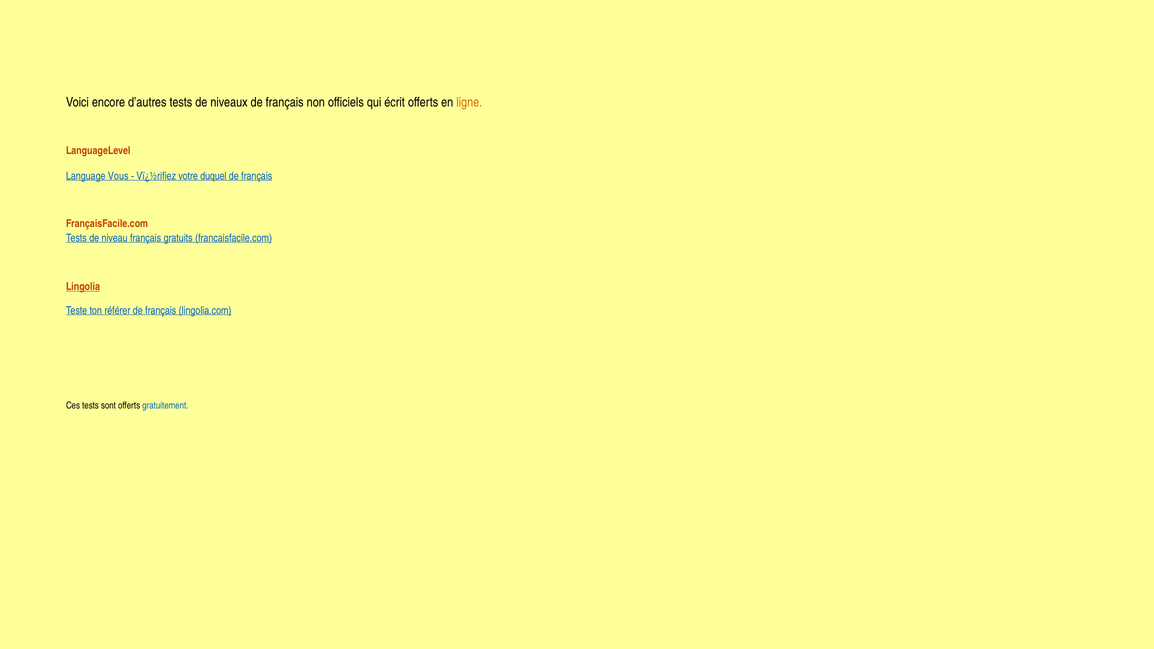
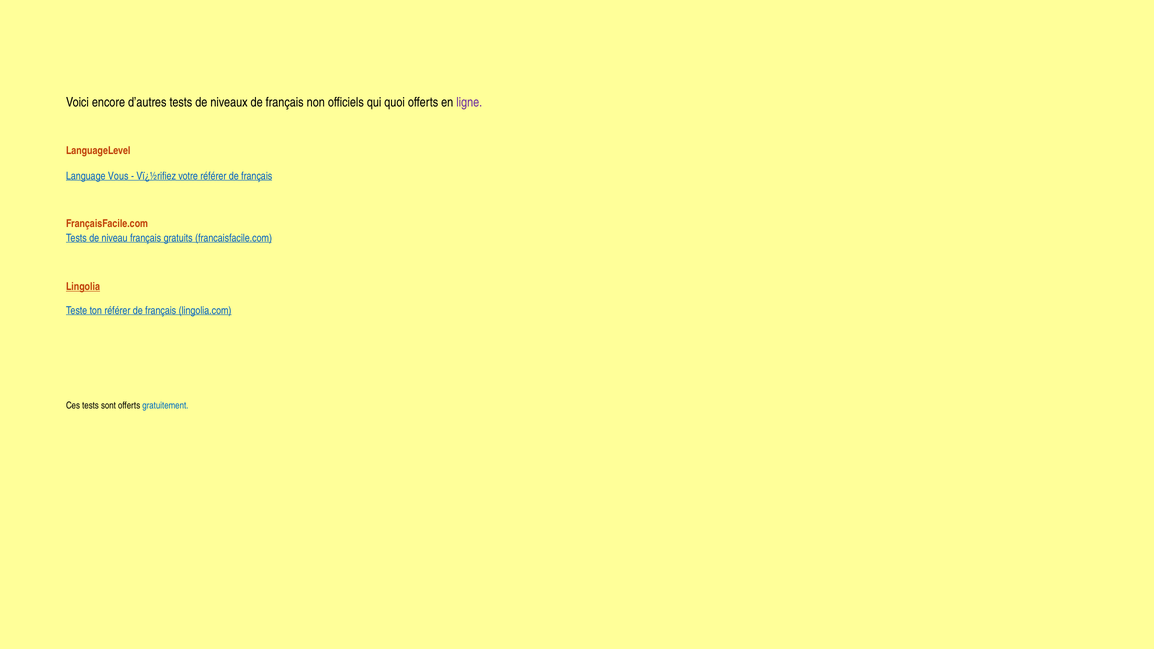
écrit: écrit -> quoi
ligne colour: orange -> purple
votre duquel: duquel -> référer
